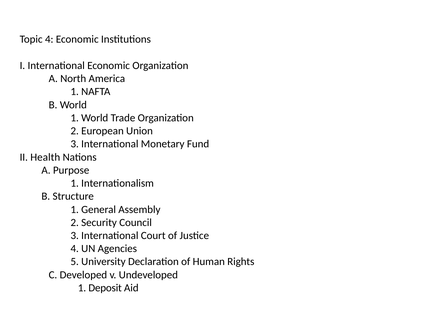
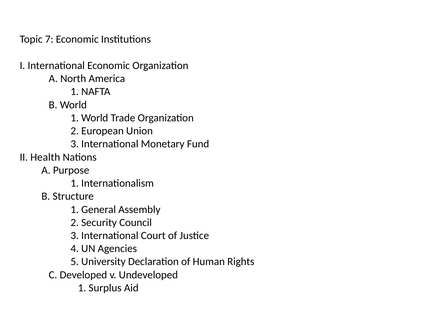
Topic 4: 4 -> 7
Deposit: Deposit -> Surplus
